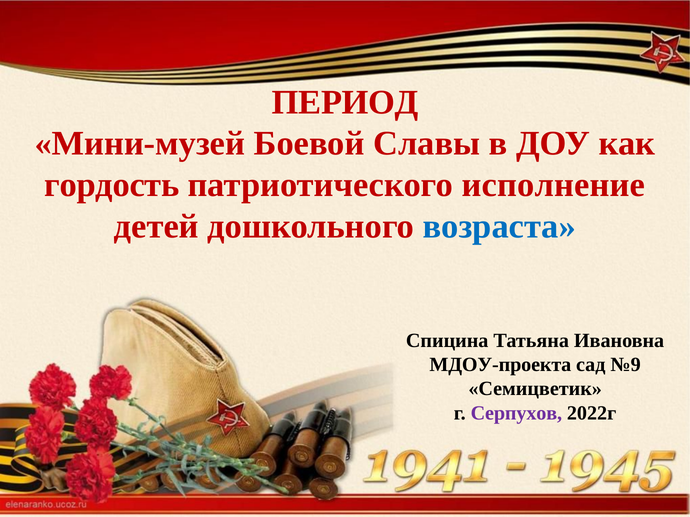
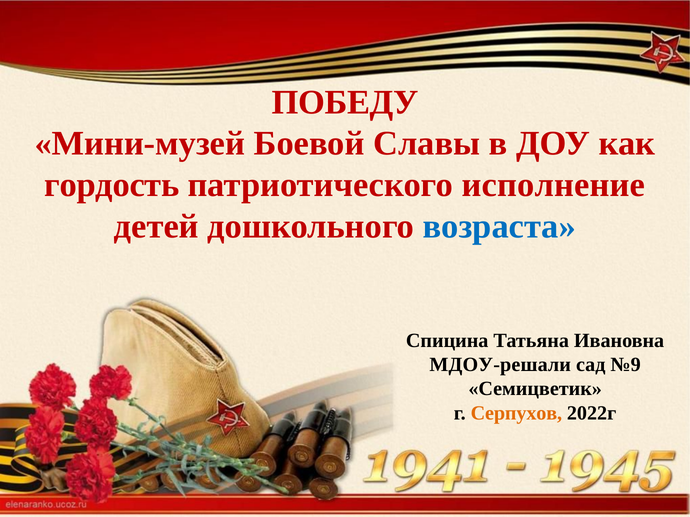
ПЕРИОД: ПЕРИОД -> ПОБЕДУ
МДОУ-проекта: МДОУ-проекта -> МДОУ-решали
Серпухов colour: purple -> orange
